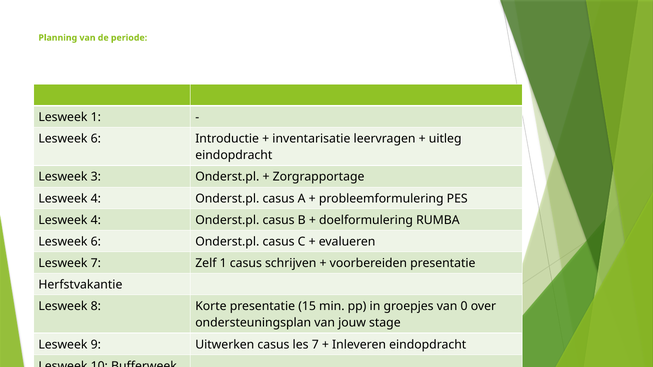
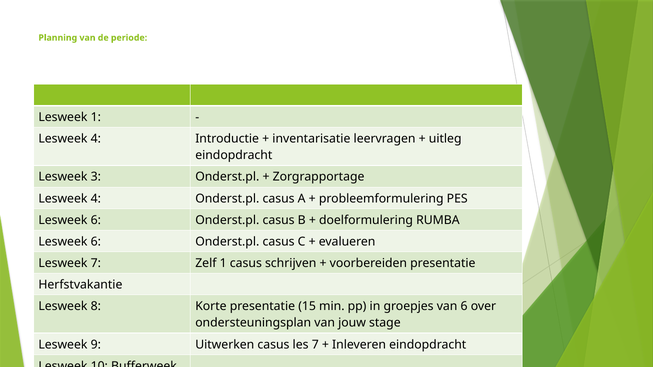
6 at (96, 139): 6 -> 4
4 at (96, 220): 4 -> 6
van 0: 0 -> 6
